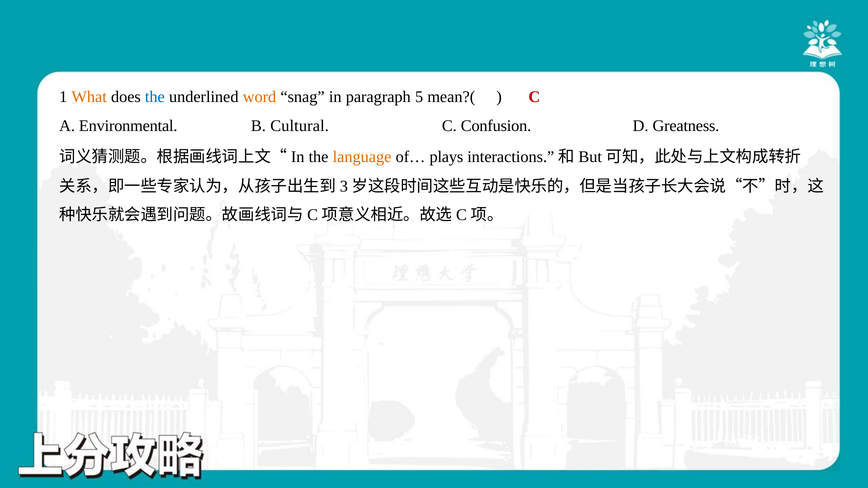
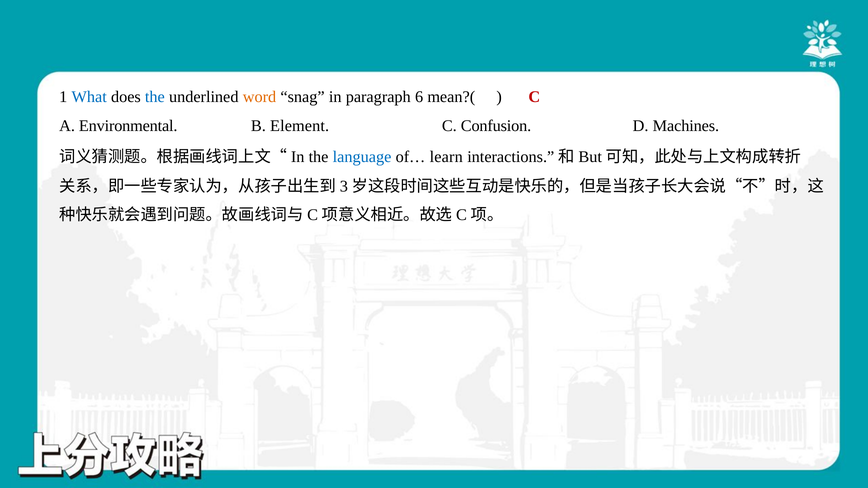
What colour: orange -> blue
5: 5 -> 6
Cultural: Cultural -> Element
Greatness: Greatness -> Machines
language colour: orange -> blue
plays: plays -> learn
